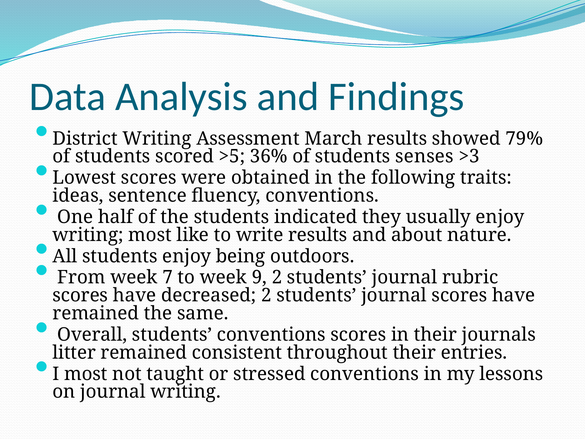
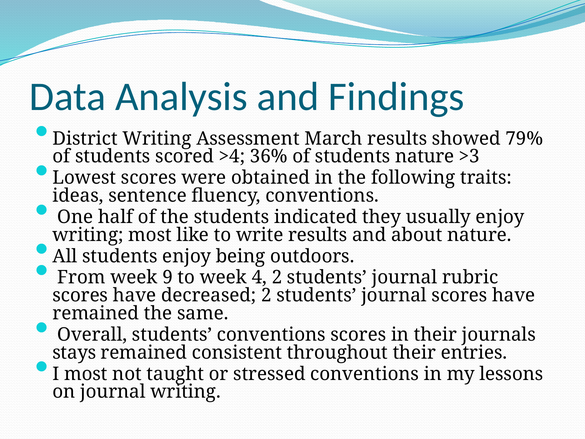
>5: >5 -> >4
students senses: senses -> nature
7: 7 -> 9
9: 9 -> 4
litter: litter -> stays
